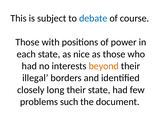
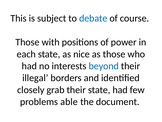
beyond colour: orange -> blue
long: long -> grab
such: such -> able
